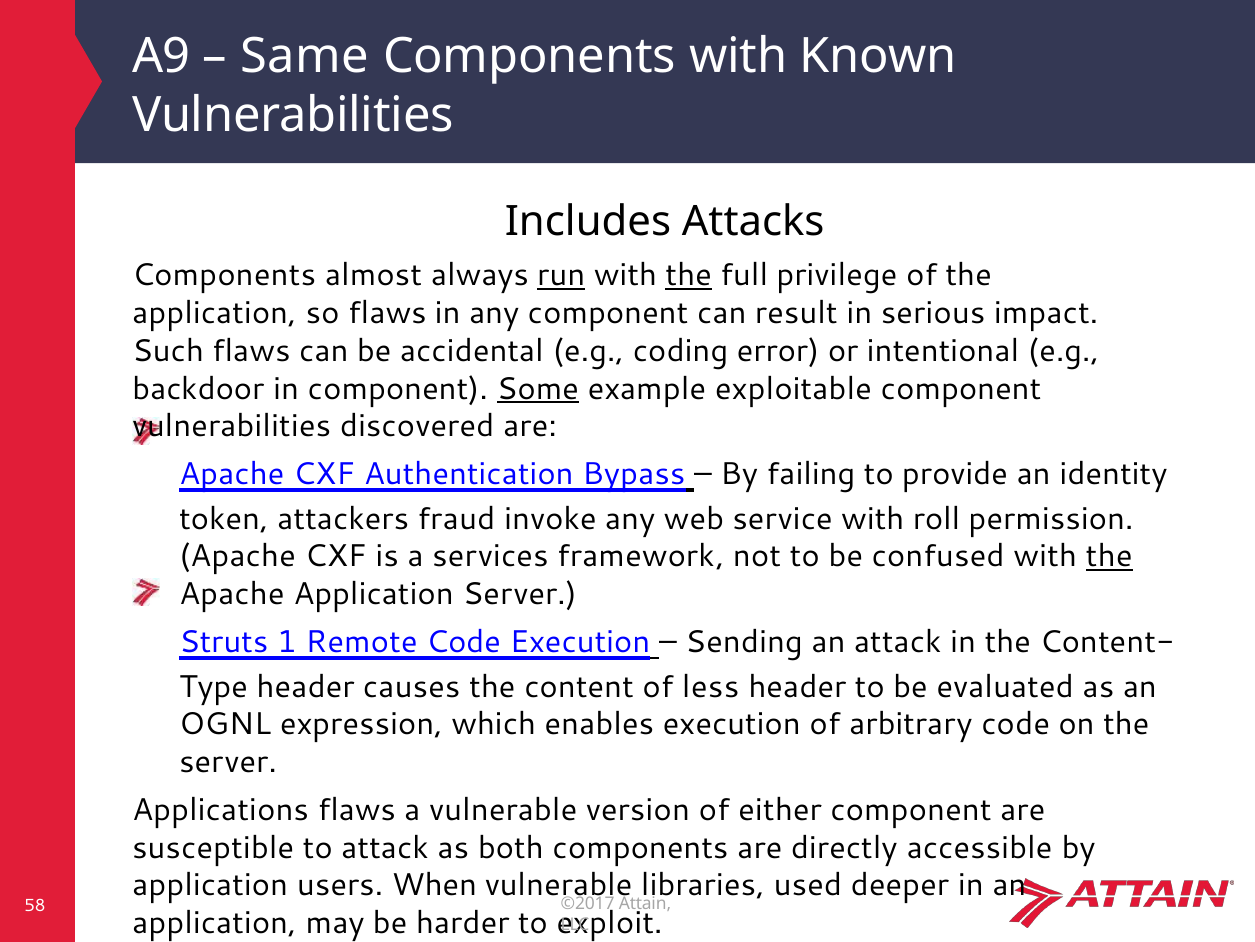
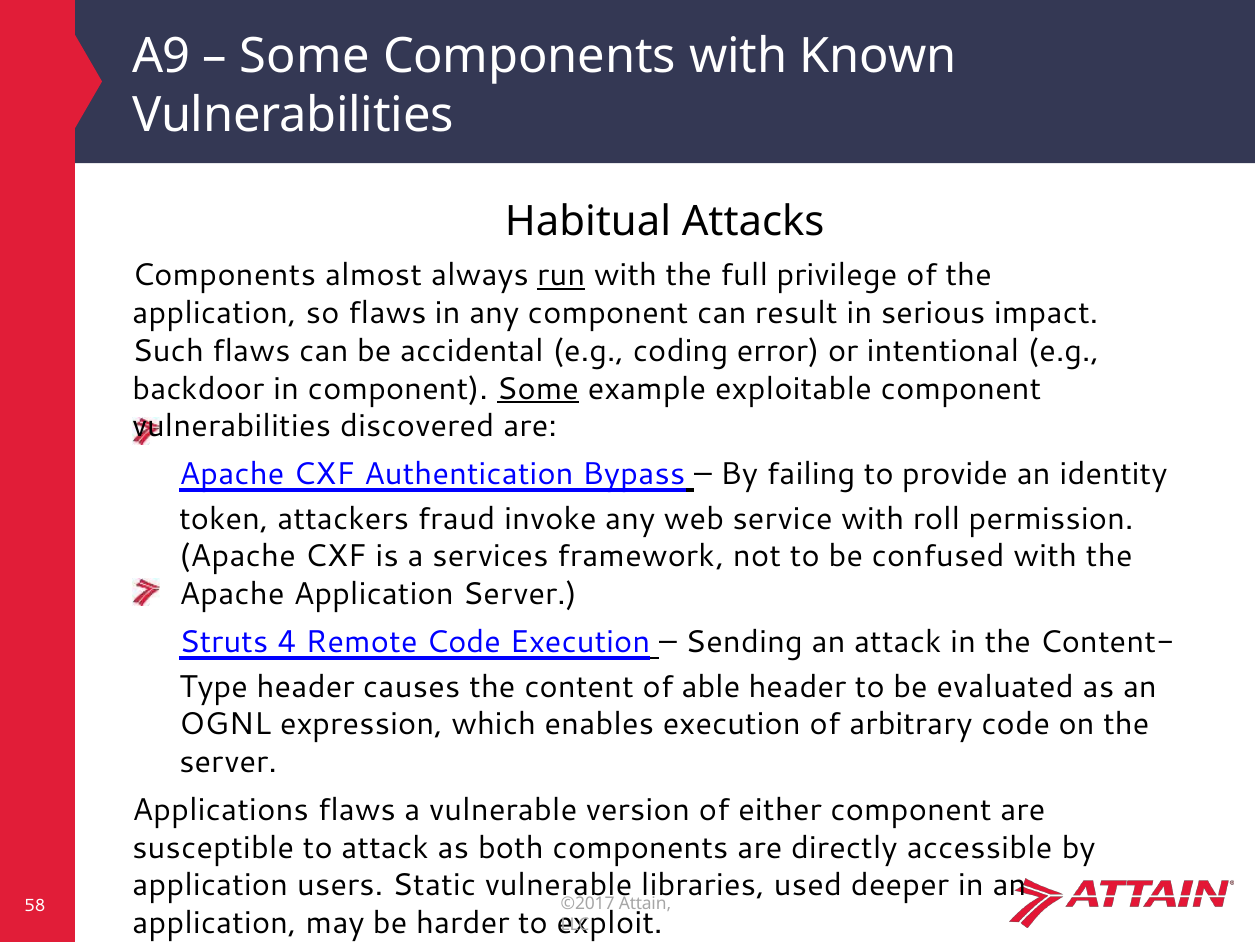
Same at (305, 57): Same -> Some
Includes: Includes -> Habitual
the at (689, 275) underline: present -> none
the at (1109, 556) underline: present -> none
1: 1 -> 4
less: less -> able
When: When -> Static
